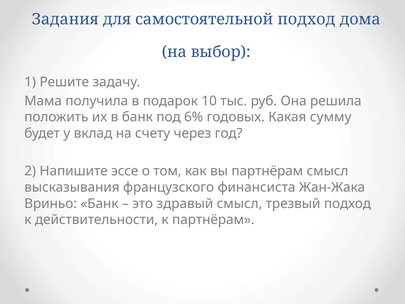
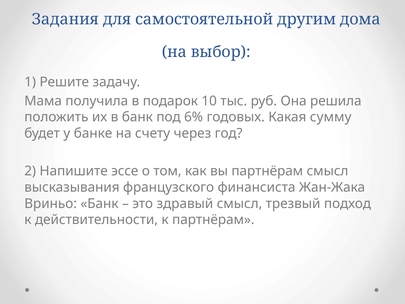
самостоятельной подход: подход -> другим
вклад: вклад -> банке
